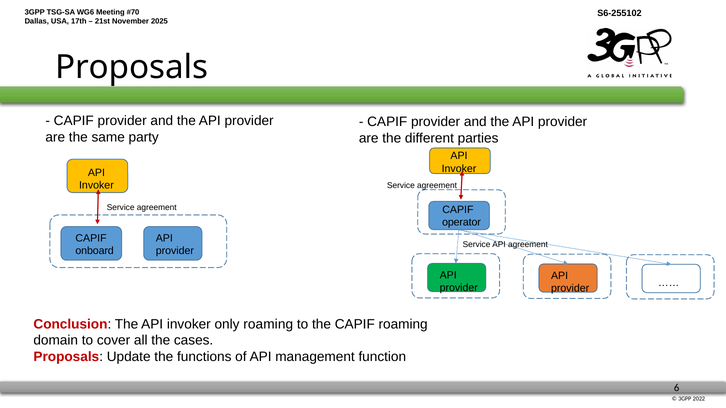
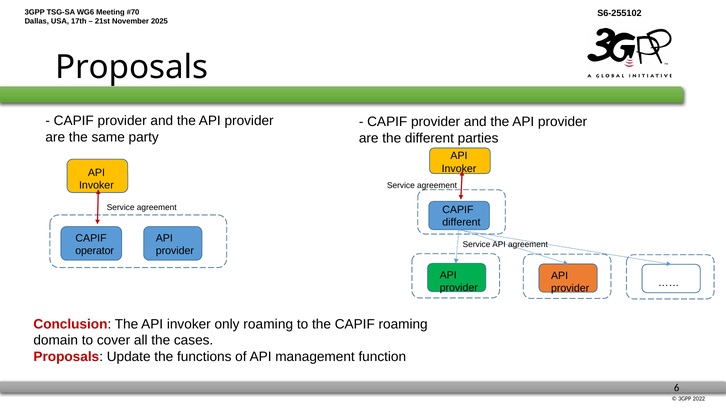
operator at (461, 223): operator -> different
onboard: onboard -> operator
